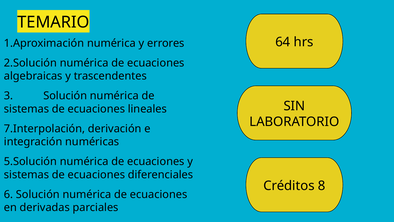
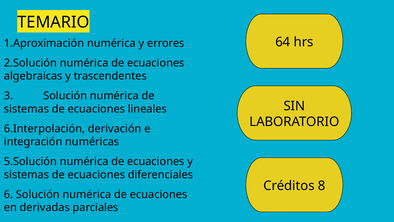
7.Interpolación: 7.Interpolación -> 6.Interpolación
